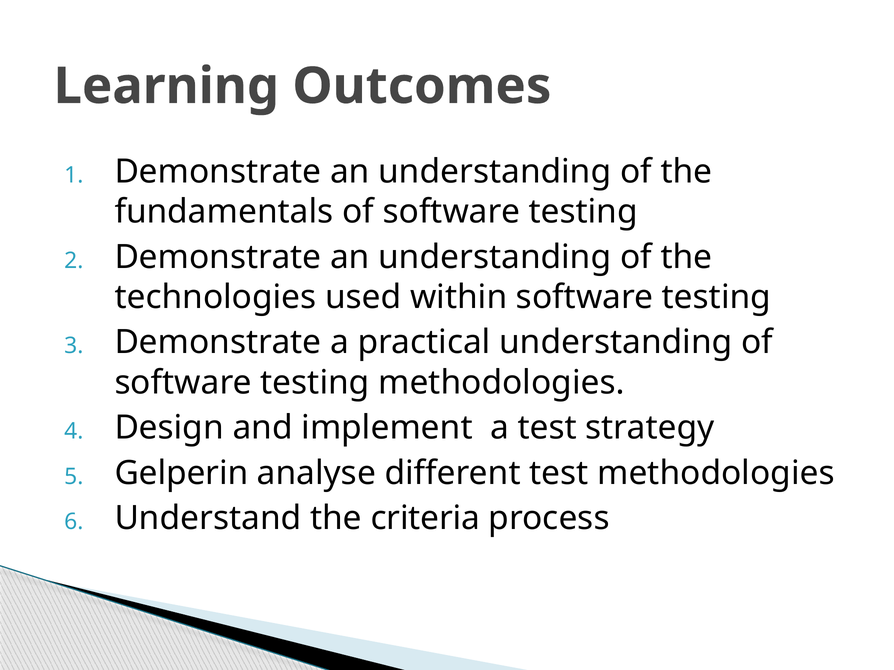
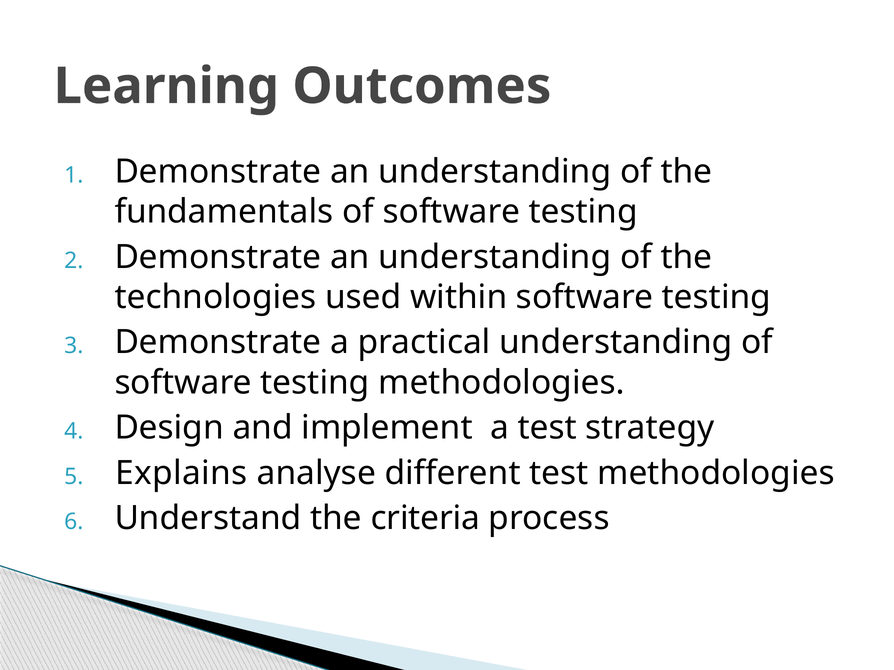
Gelperin: Gelperin -> Explains
